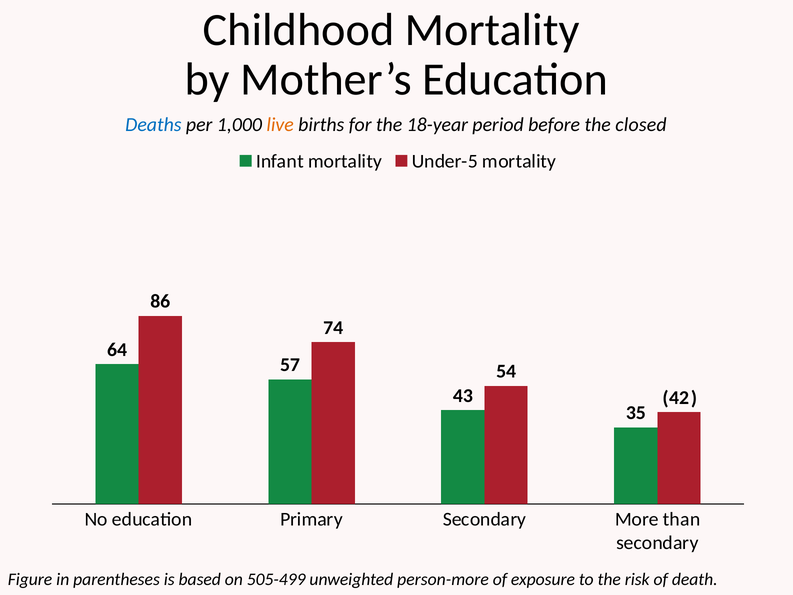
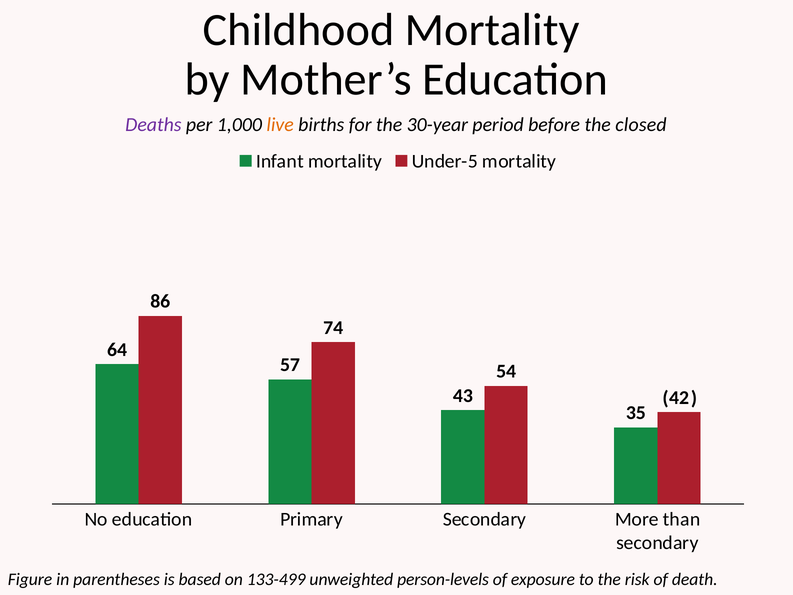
Deaths colour: blue -> purple
18-year: 18-year -> 30-year
505-499: 505-499 -> 133-499
person-more: person-more -> person-levels
